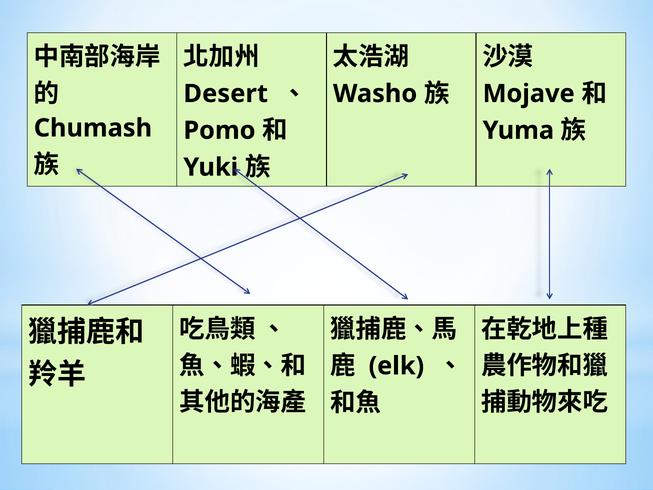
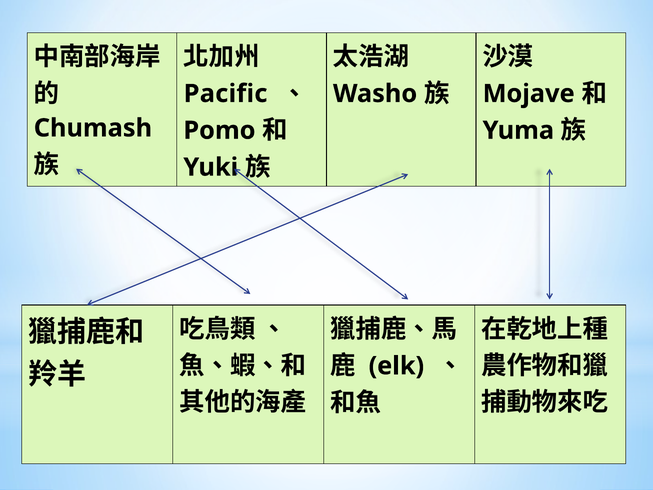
Desert: Desert -> Pacific
